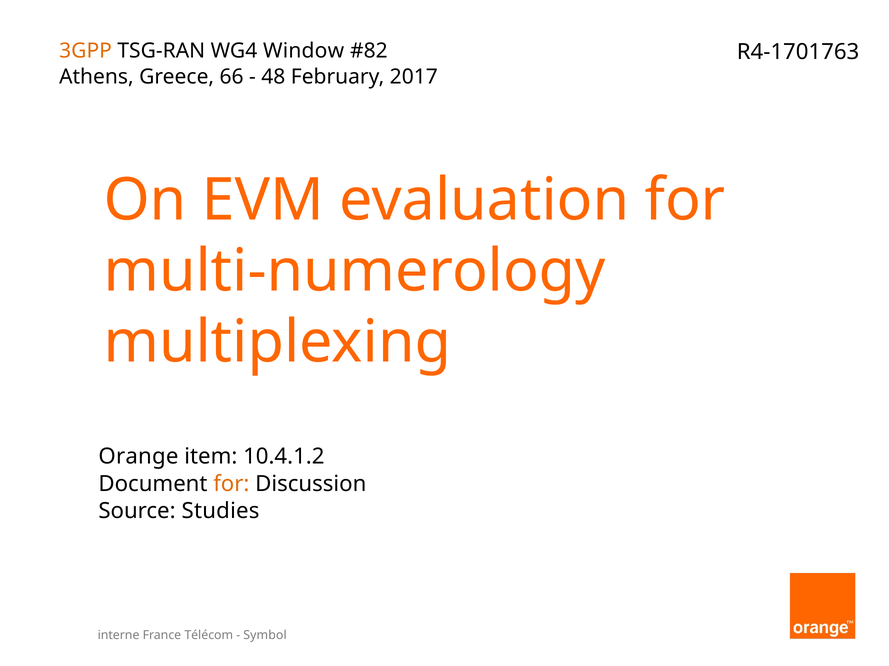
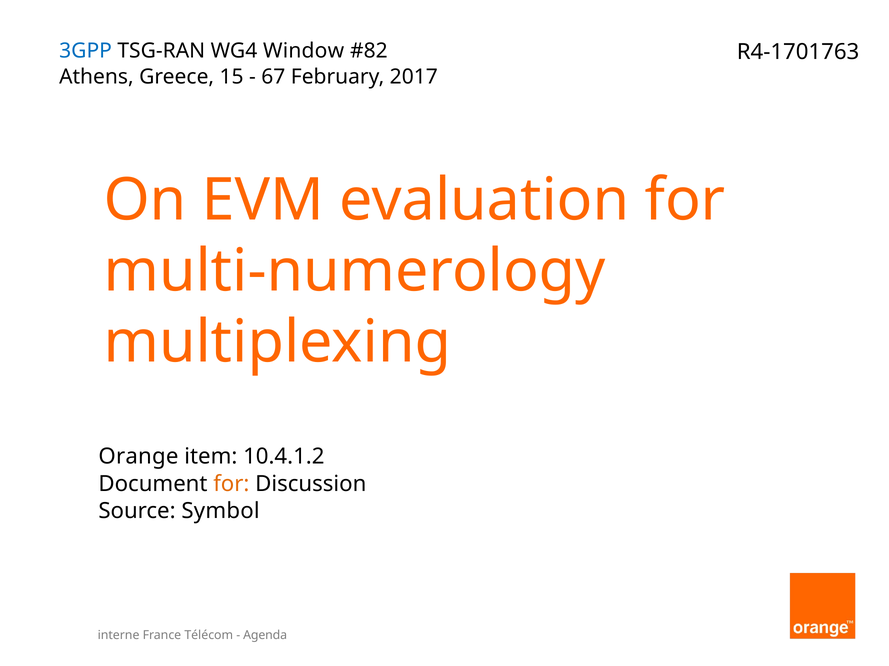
3GPP colour: orange -> blue
66: 66 -> 15
48: 48 -> 67
Studies: Studies -> Symbol
Symbol: Symbol -> Agenda
